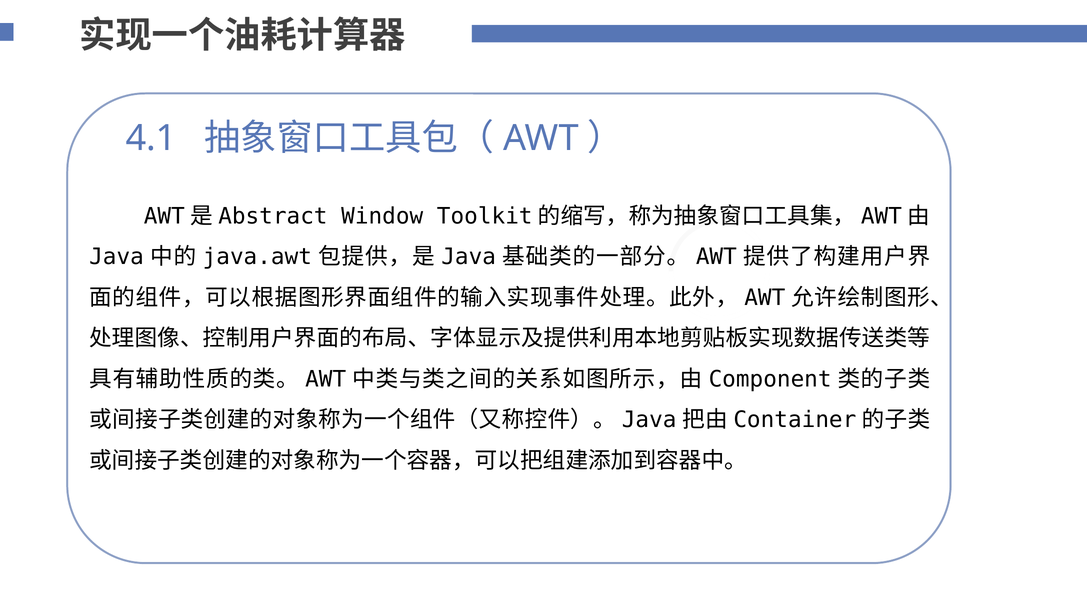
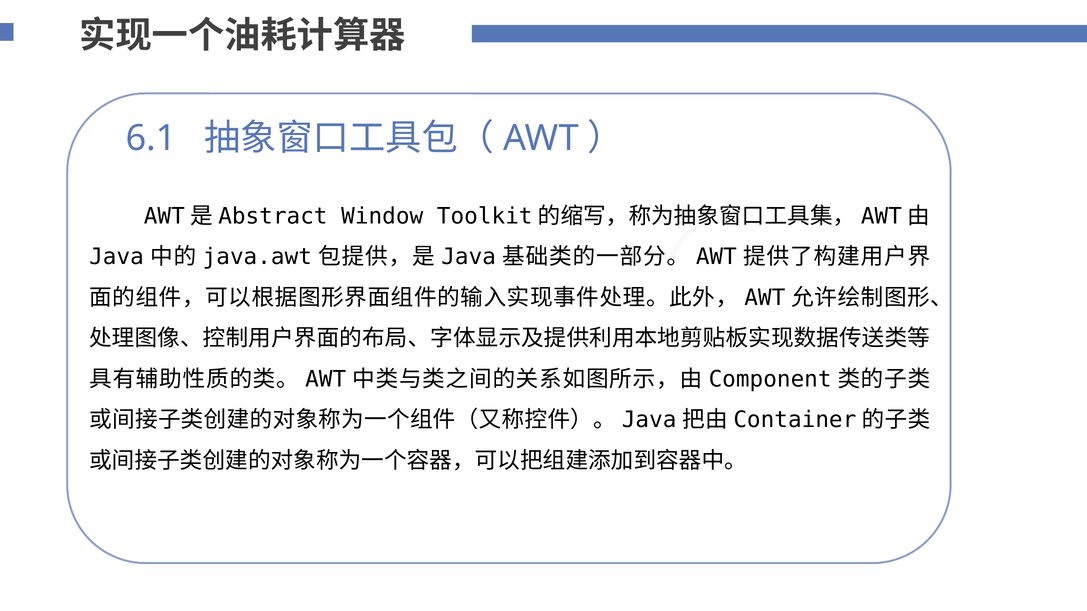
4.1: 4.1 -> 6.1
